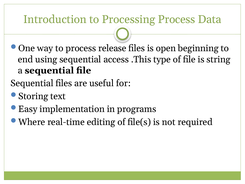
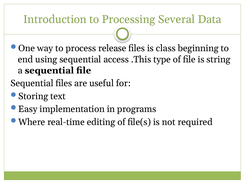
Processing Process: Process -> Several
open: open -> class
